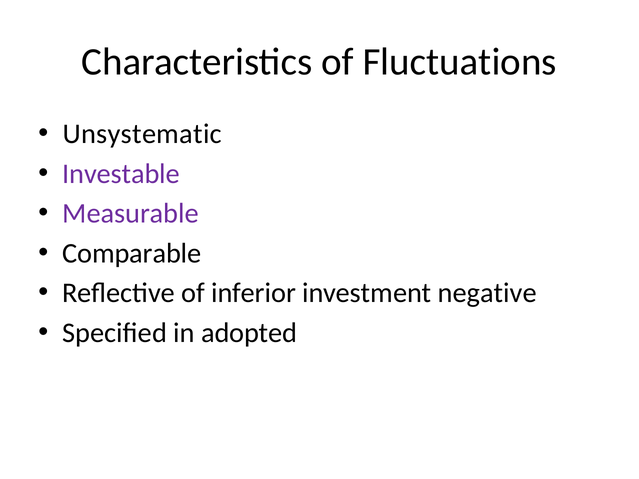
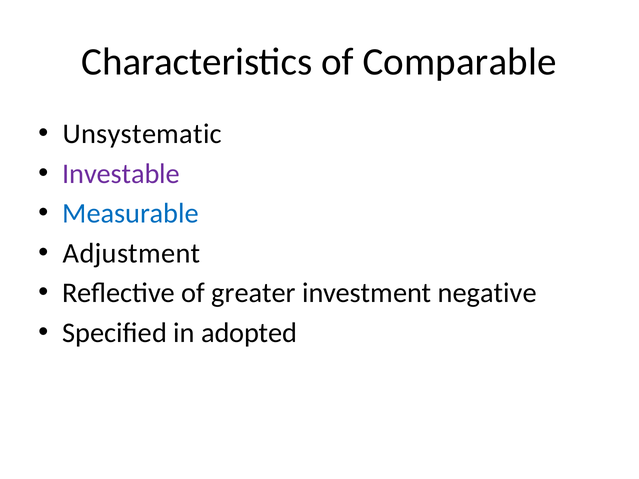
Fluctuations: Fluctuations -> Comparable
Measurable colour: purple -> blue
Comparable: Comparable -> Adjustment
inferior: inferior -> greater
